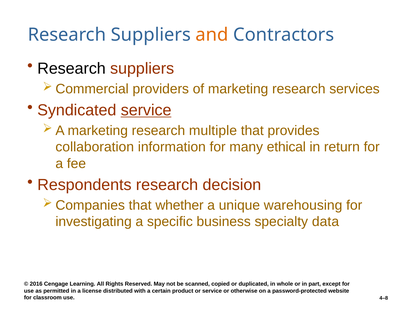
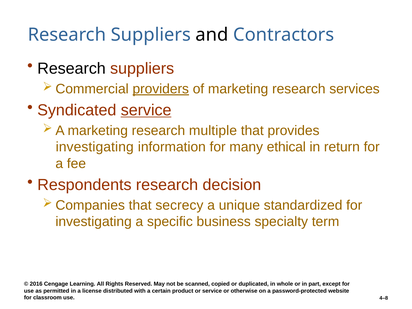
and colour: orange -> black
providers underline: none -> present
collaboration at (95, 147): collaboration -> investigating
whether: whether -> secrecy
warehousing: warehousing -> standardized
data: data -> term
